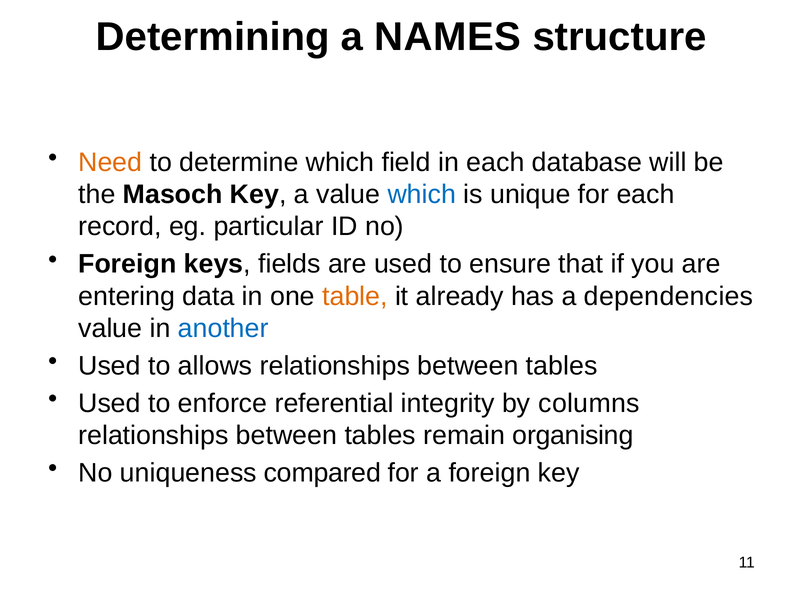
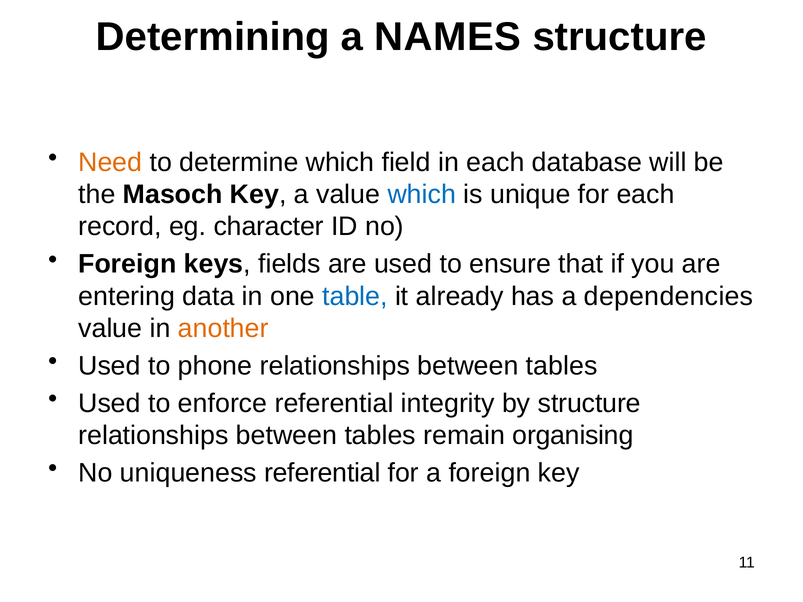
particular: particular -> character
table colour: orange -> blue
another colour: blue -> orange
allows: allows -> phone
by columns: columns -> structure
uniqueness compared: compared -> referential
